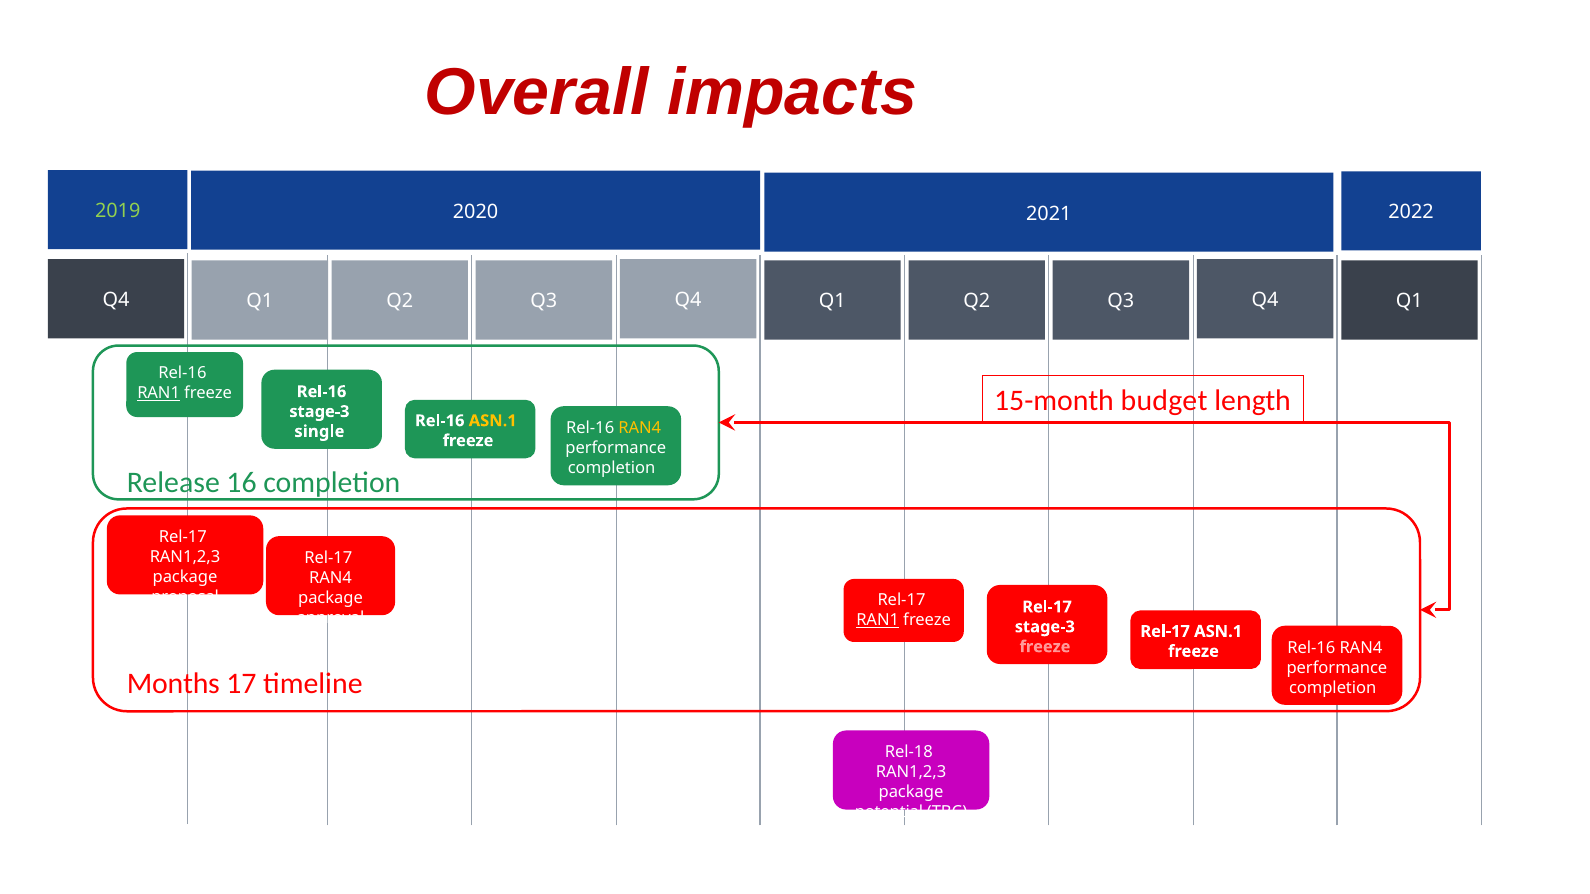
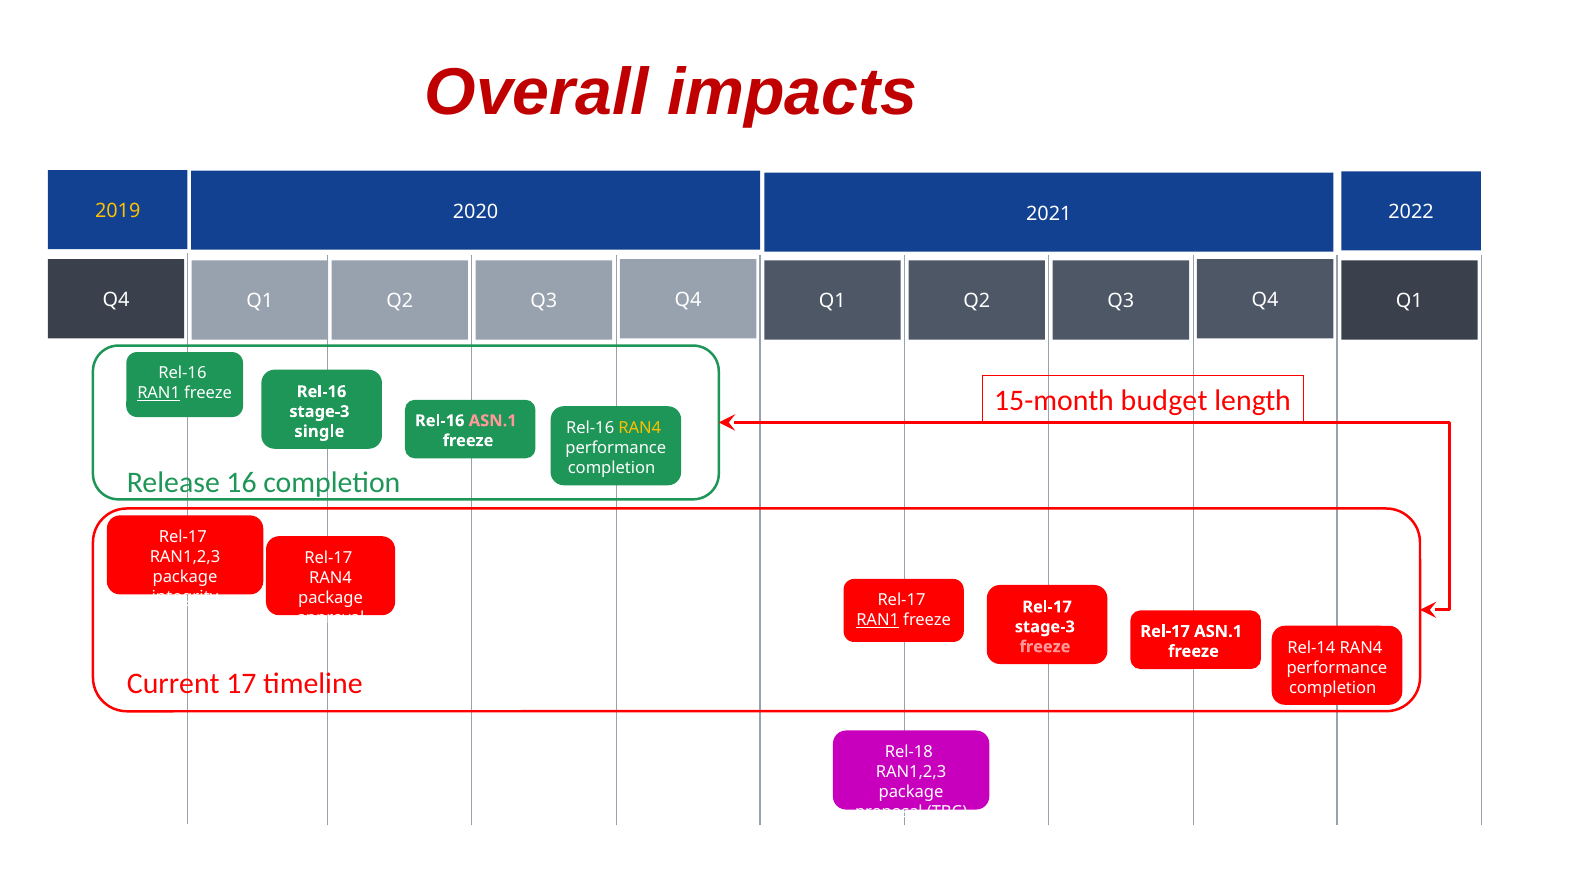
2019 colour: light green -> yellow
ASN.1 at (493, 421) colour: yellow -> pink
proposal: proposal -> integrity
Rel-16 at (1311, 648): Rel-16 -> Rel-14
Months: Months -> Current
potential: potential -> proposal
